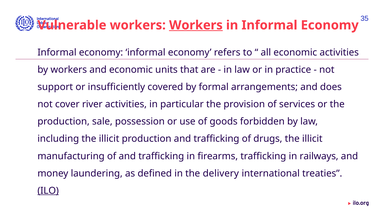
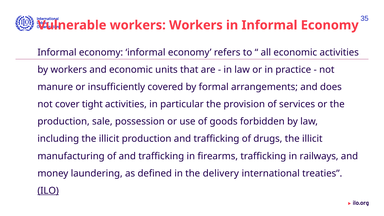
Workers at (196, 25) underline: present -> none
support: support -> manure
river: river -> tight
